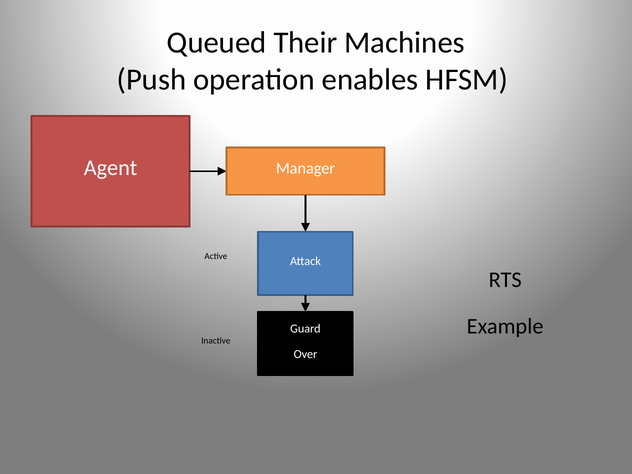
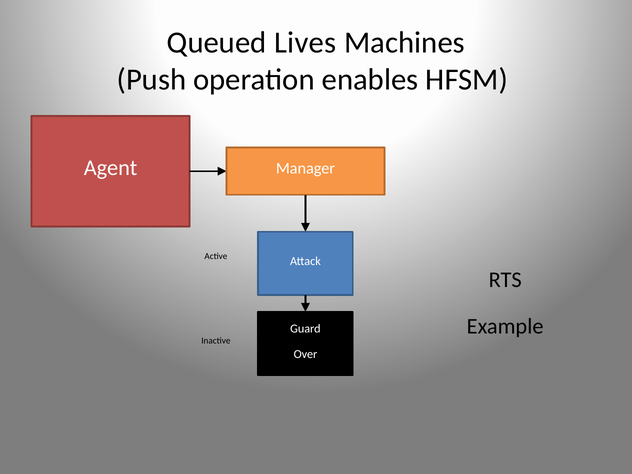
Their: Their -> Lives
